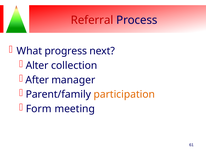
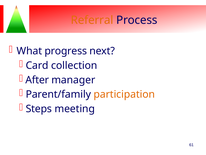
Referral colour: red -> orange
Alter: Alter -> Card
Form: Form -> Steps
